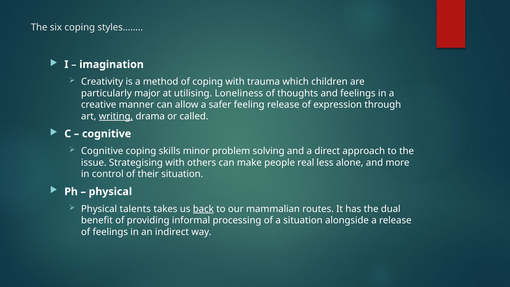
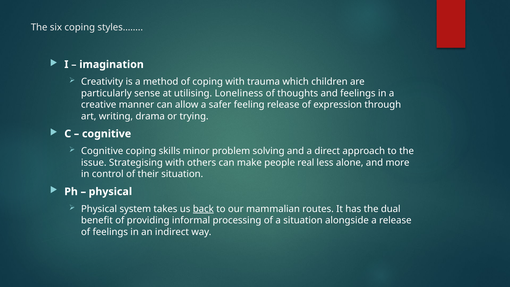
major: major -> sense
writing underline: present -> none
called: called -> trying
talents: talents -> system
